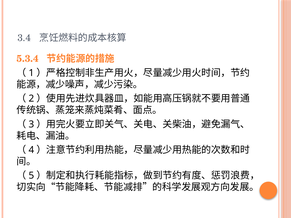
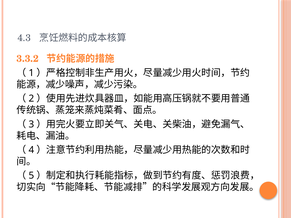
3.4: 3.4 -> 4.3
5.3.4: 5.3.4 -> 3.3.2
